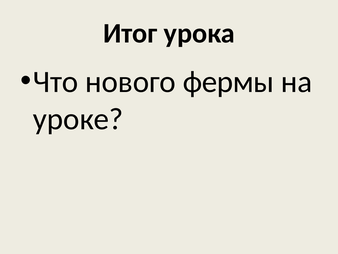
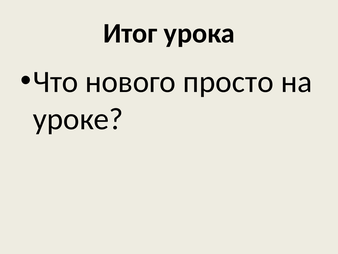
фермы: фермы -> просто
